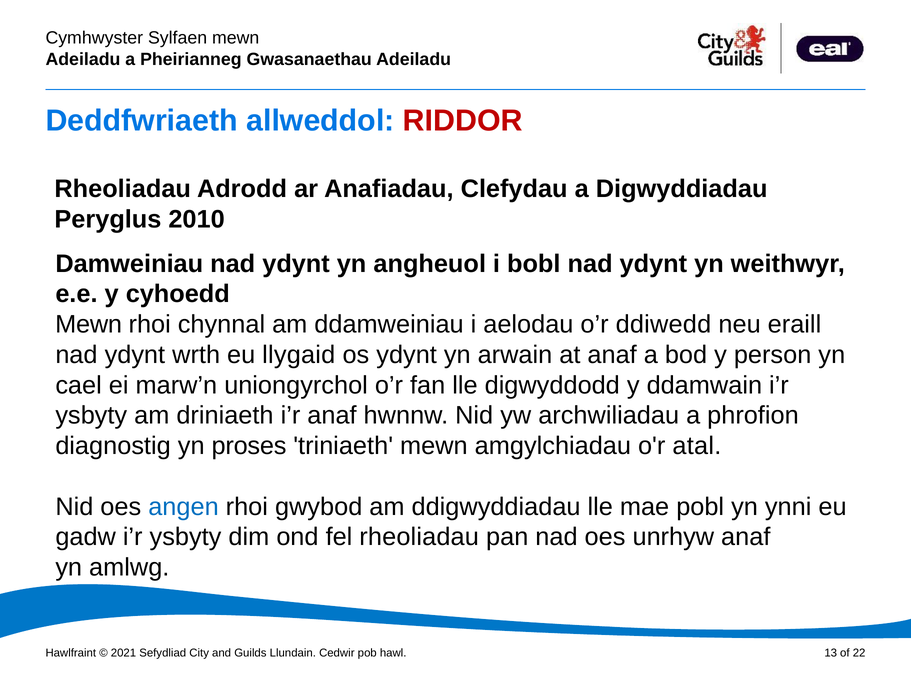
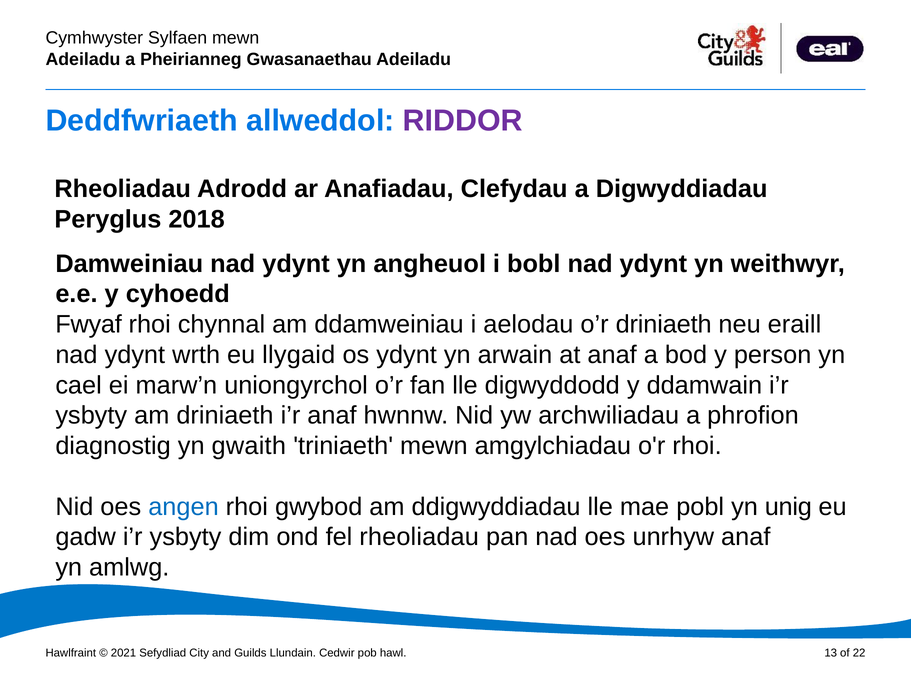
RIDDOR colour: red -> purple
2010: 2010 -> 2018
Mewn at (89, 325): Mewn -> Fwyaf
o’r ddiwedd: ddiwedd -> driniaeth
proses: proses -> gwaith
o'r atal: atal -> rhoi
ynni: ynni -> unig
